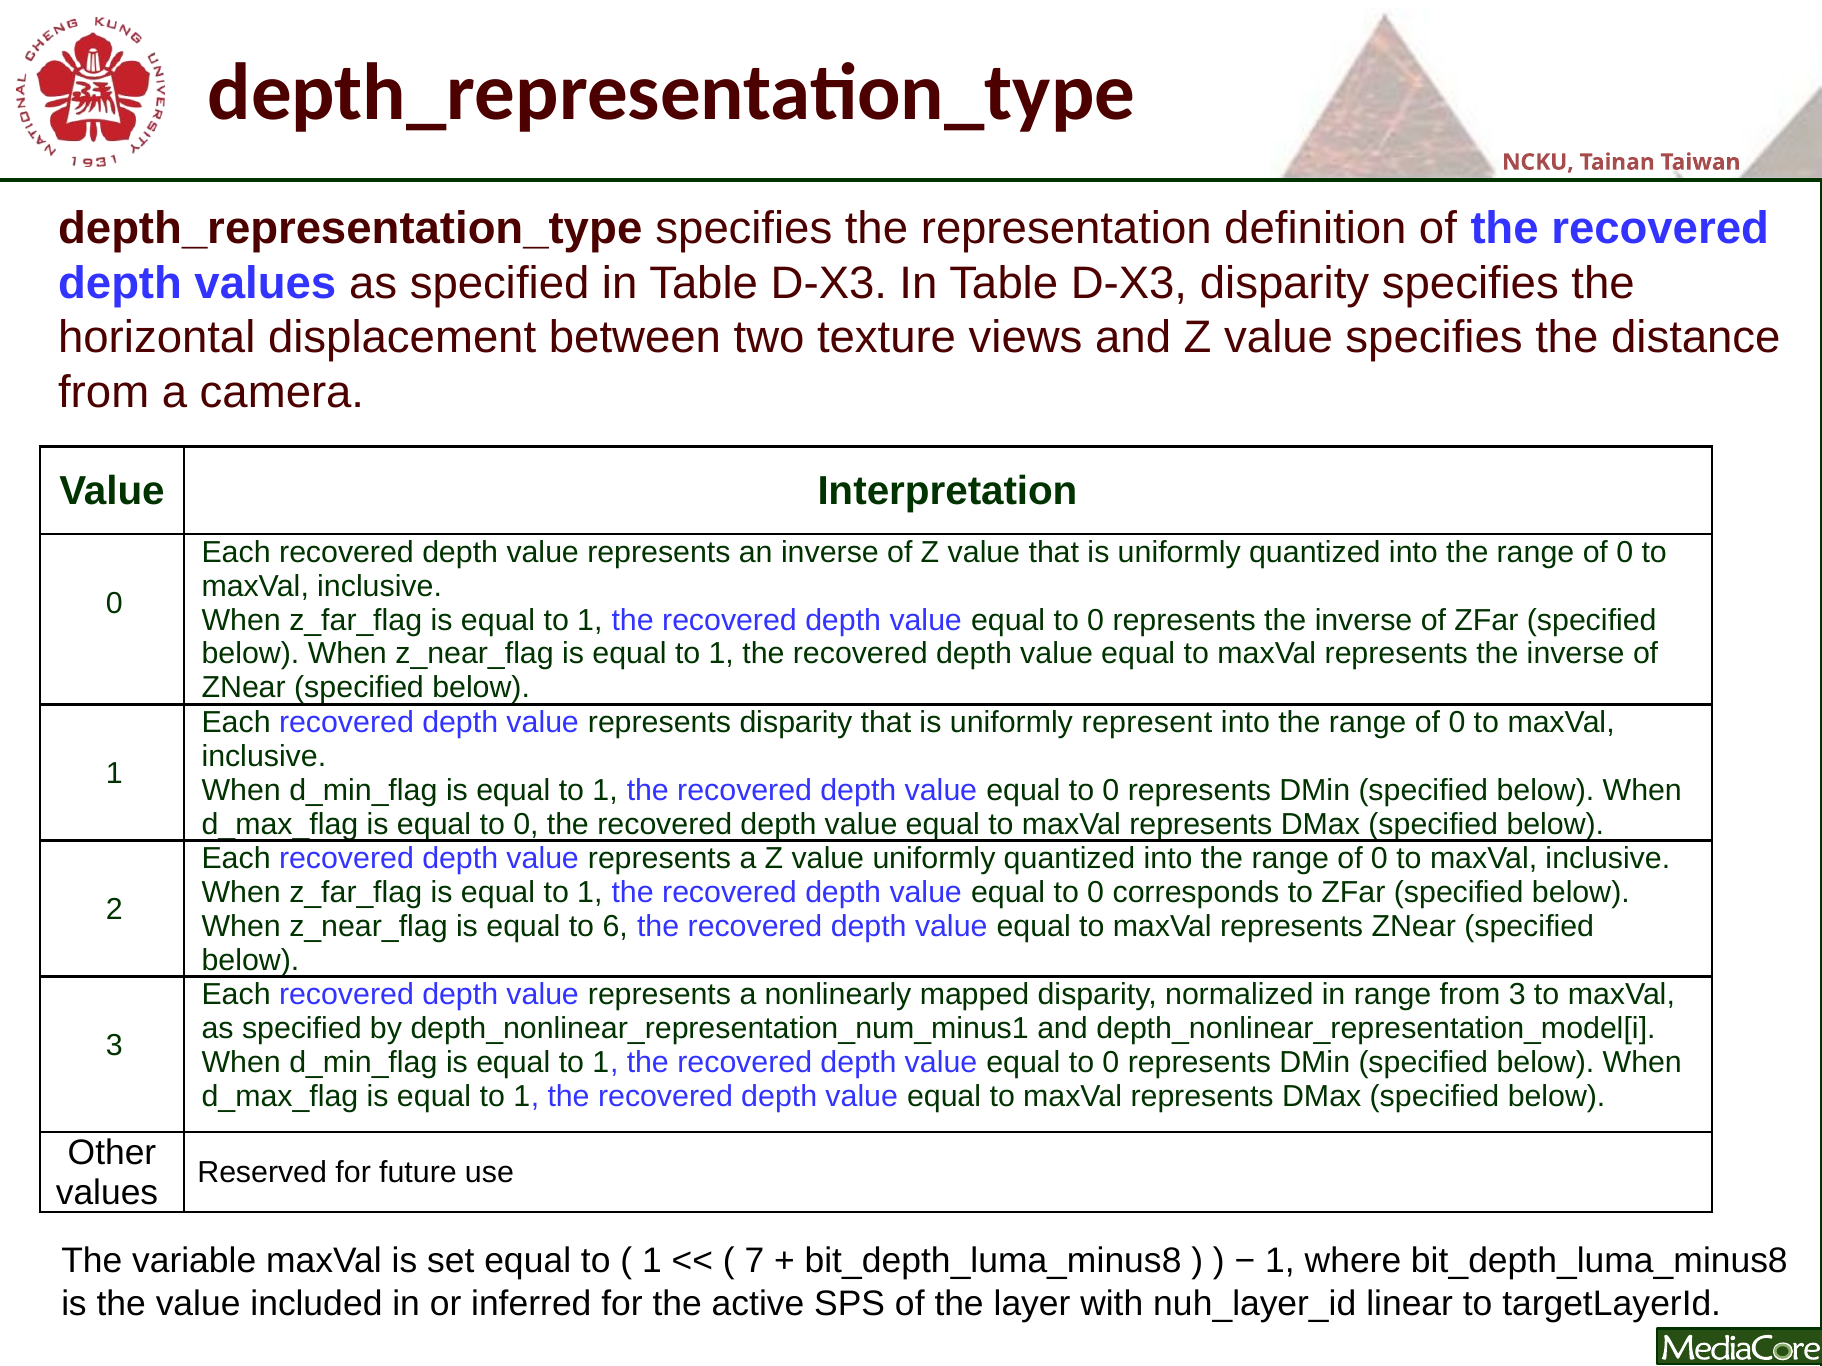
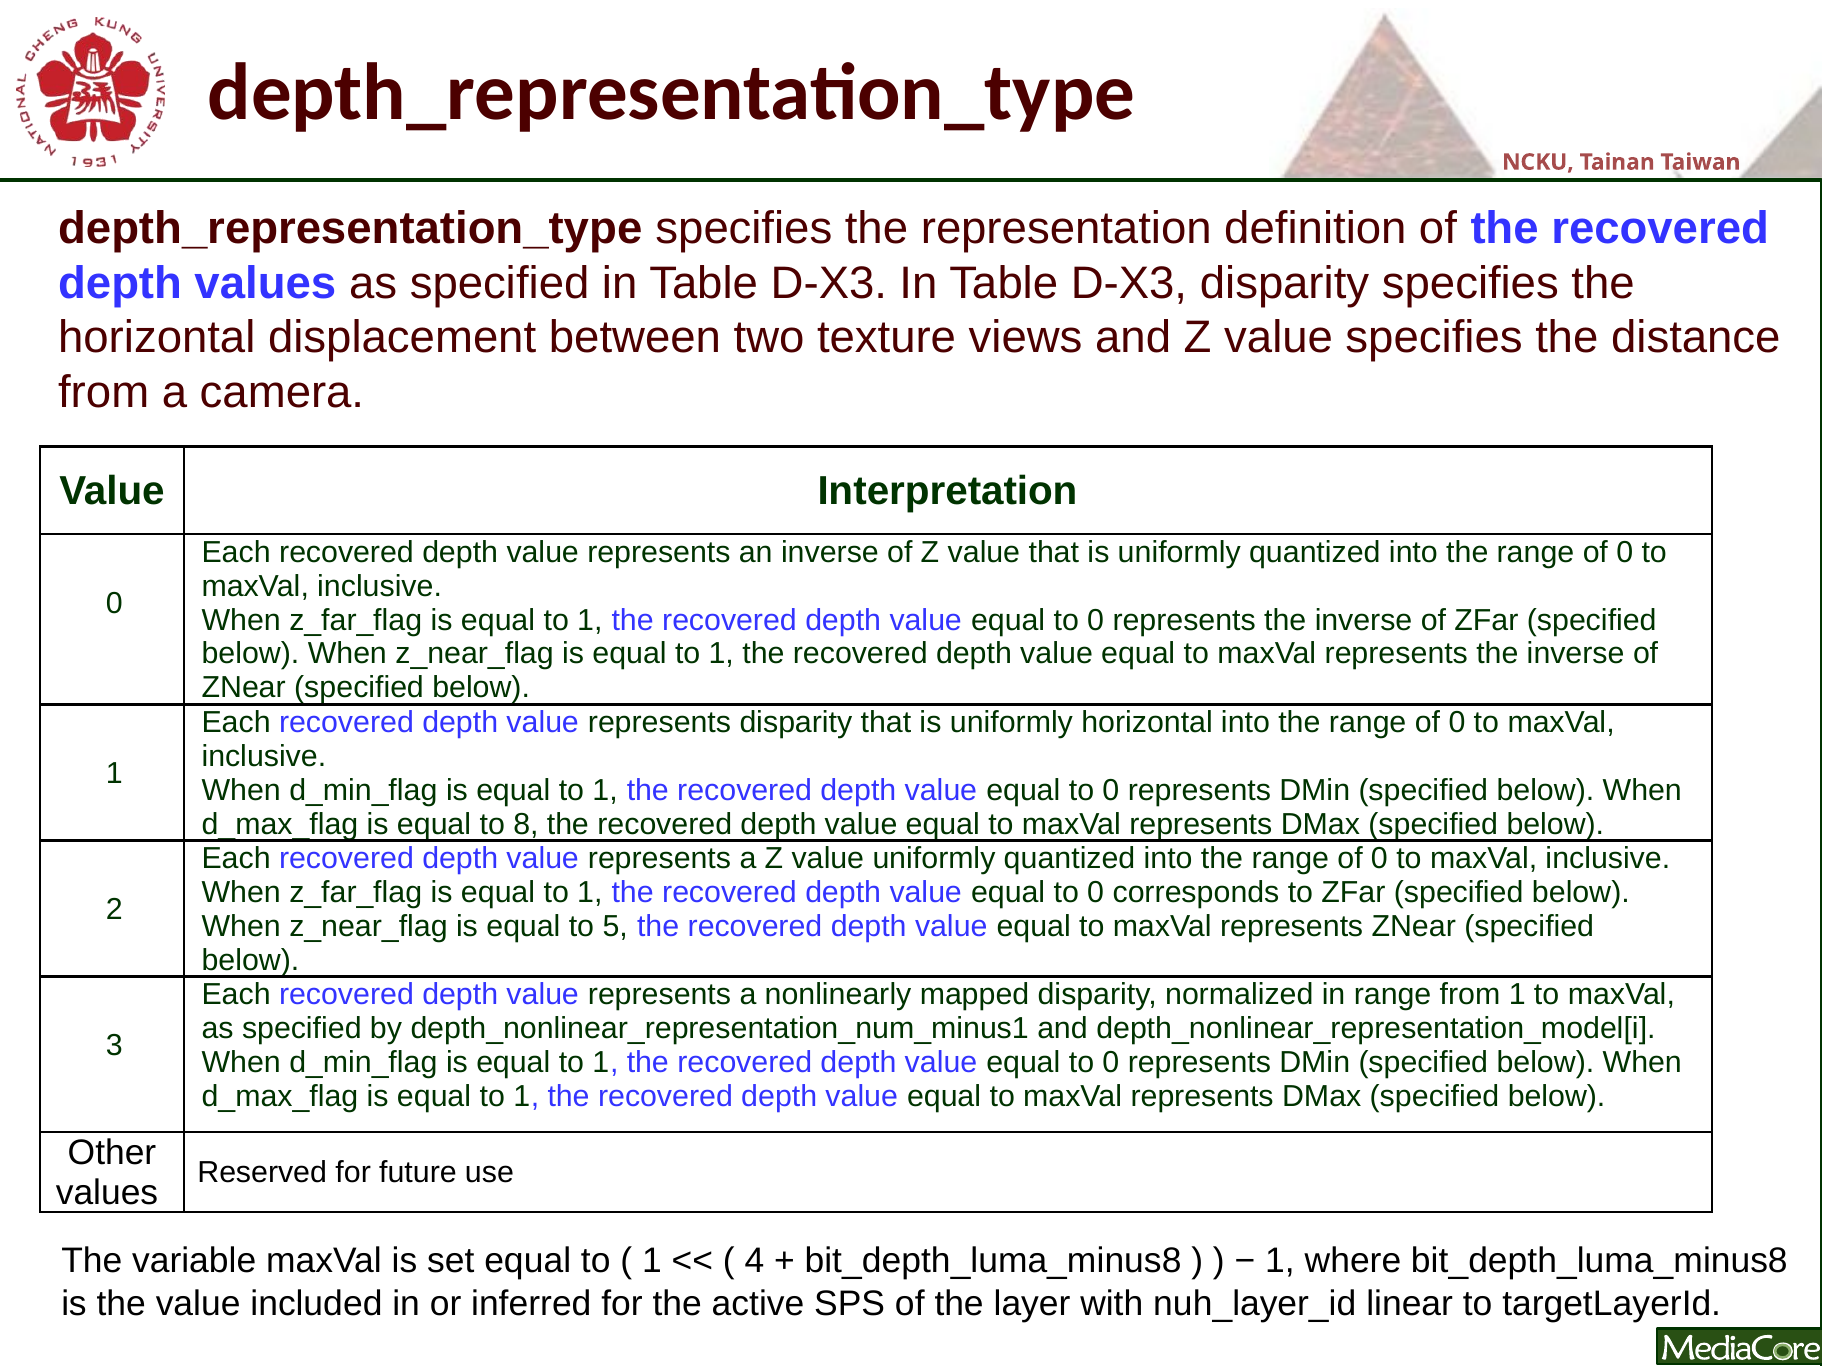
uniformly represent: represent -> horizontal
is equal to 0: 0 -> 8
6: 6 -> 5
from 3: 3 -> 1
7: 7 -> 4
